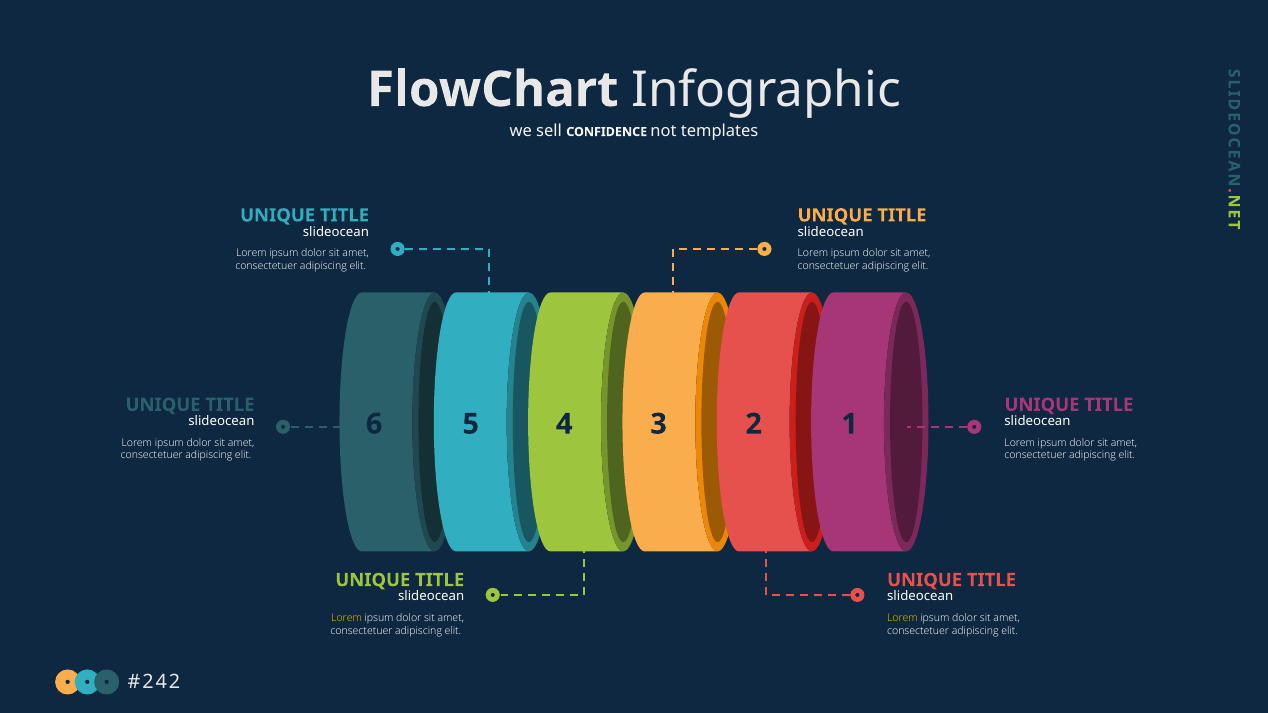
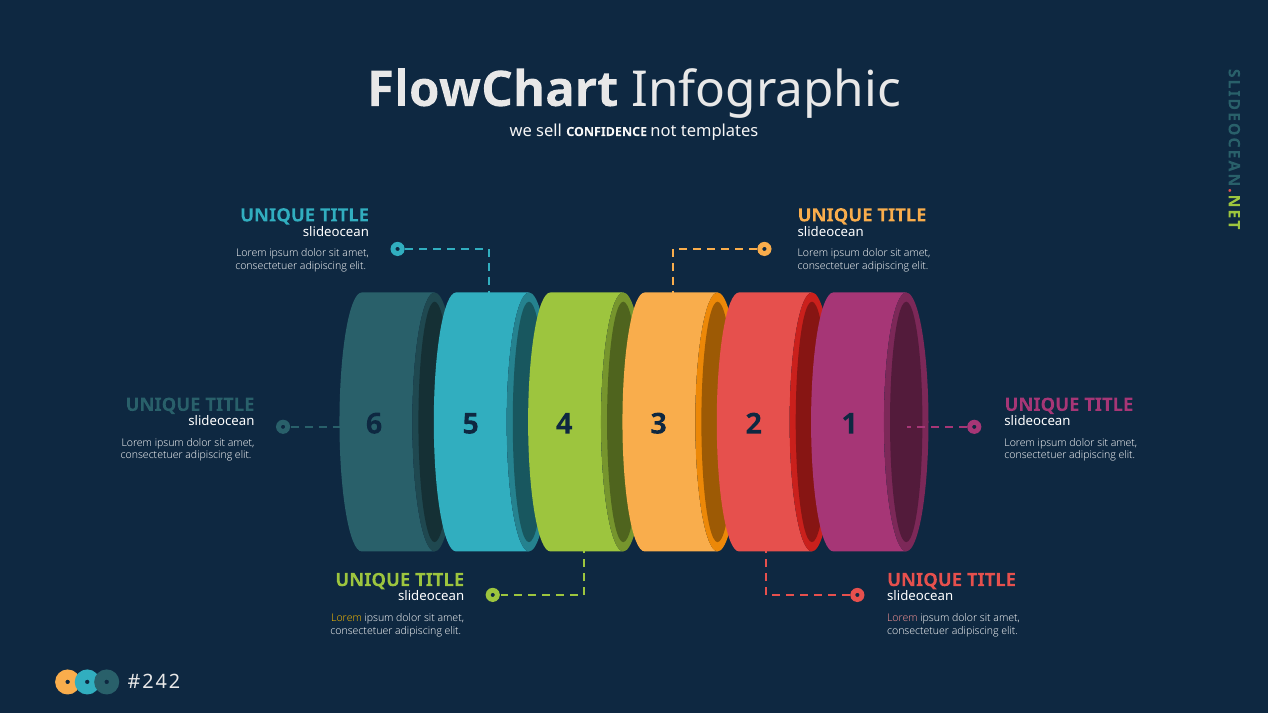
Lorem at (902, 618) colour: yellow -> pink
